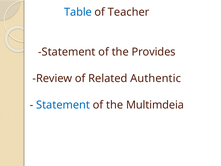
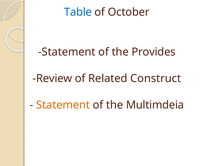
Teacher: Teacher -> October
Authentic: Authentic -> Construct
Statement at (63, 105) colour: blue -> orange
